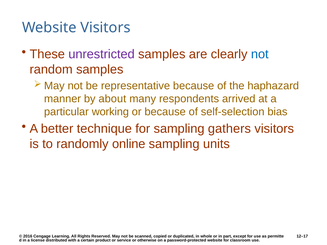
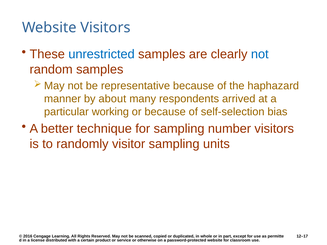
unrestricted colour: purple -> blue
gathers: gathers -> number
online: online -> visitor
